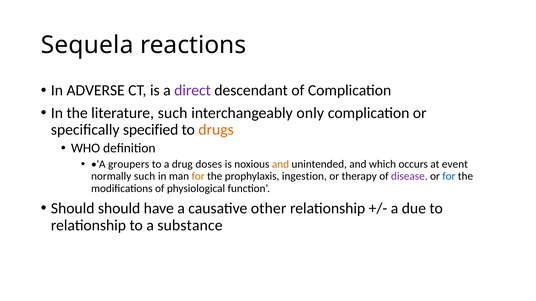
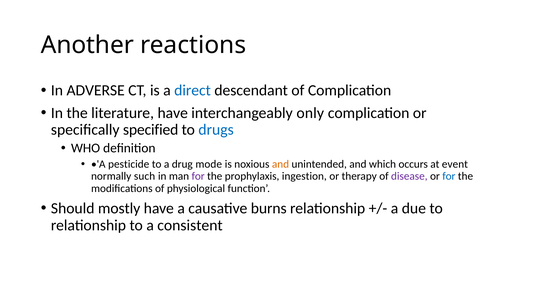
Sequela: Sequela -> Another
direct colour: purple -> blue
literature such: such -> have
drugs colour: orange -> blue
groupers: groupers -> pesticide
doses: doses -> mode
for at (198, 177) colour: orange -> purple
Should should: should -> mostly
other: other -> burns
substance: substance -> consistent
